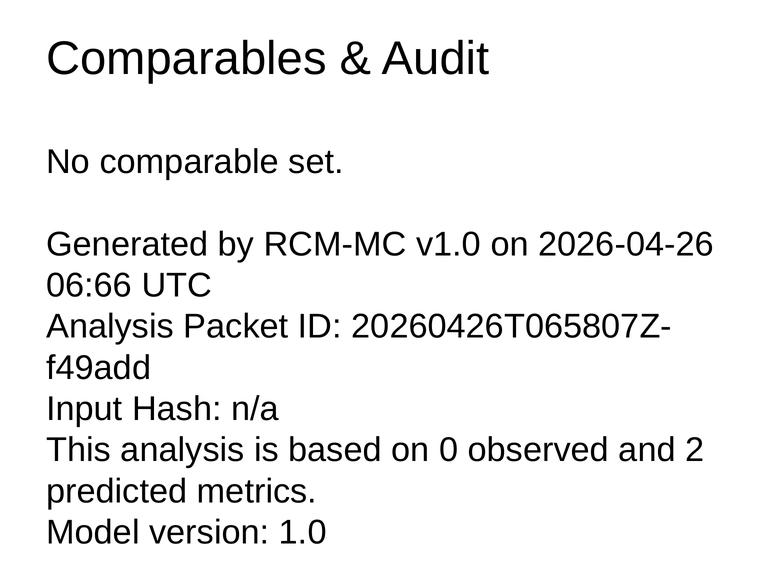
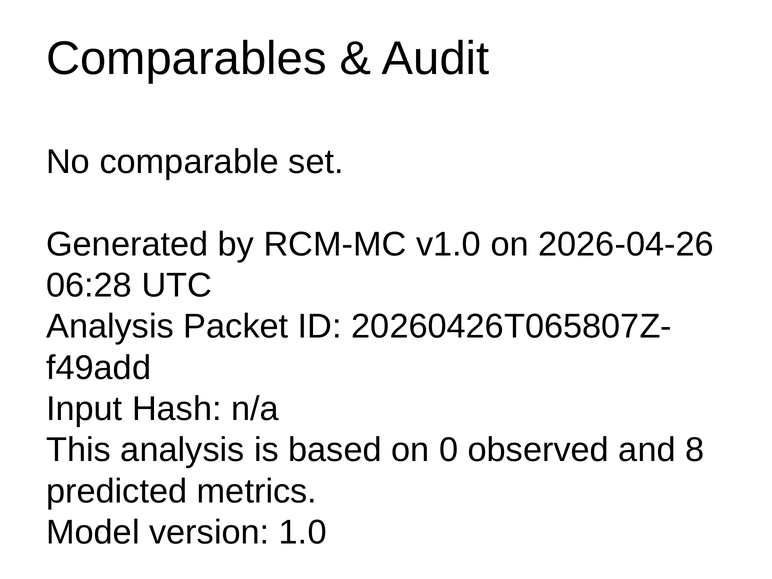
06:66: 06:66 -> 06:28
2: 2 -> 8
